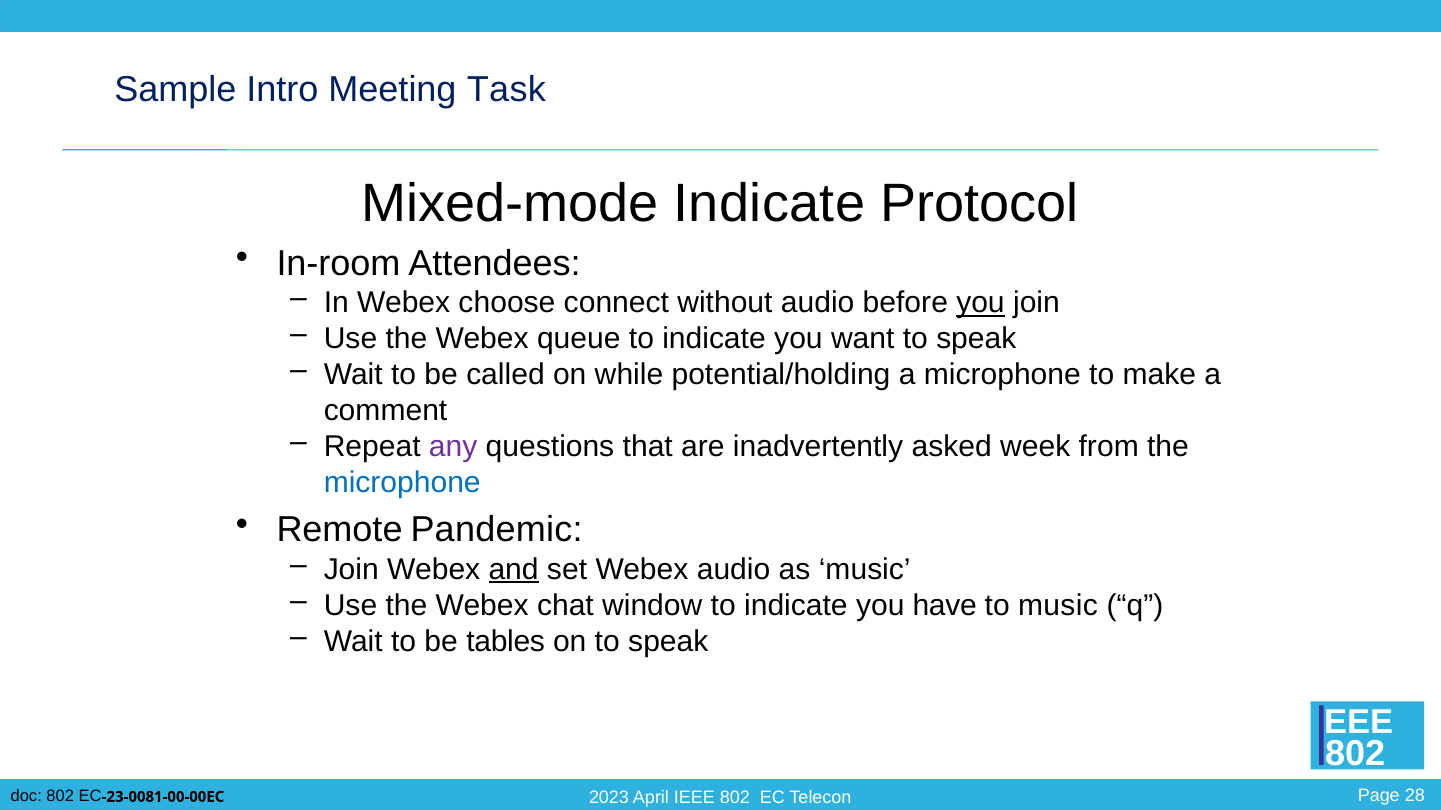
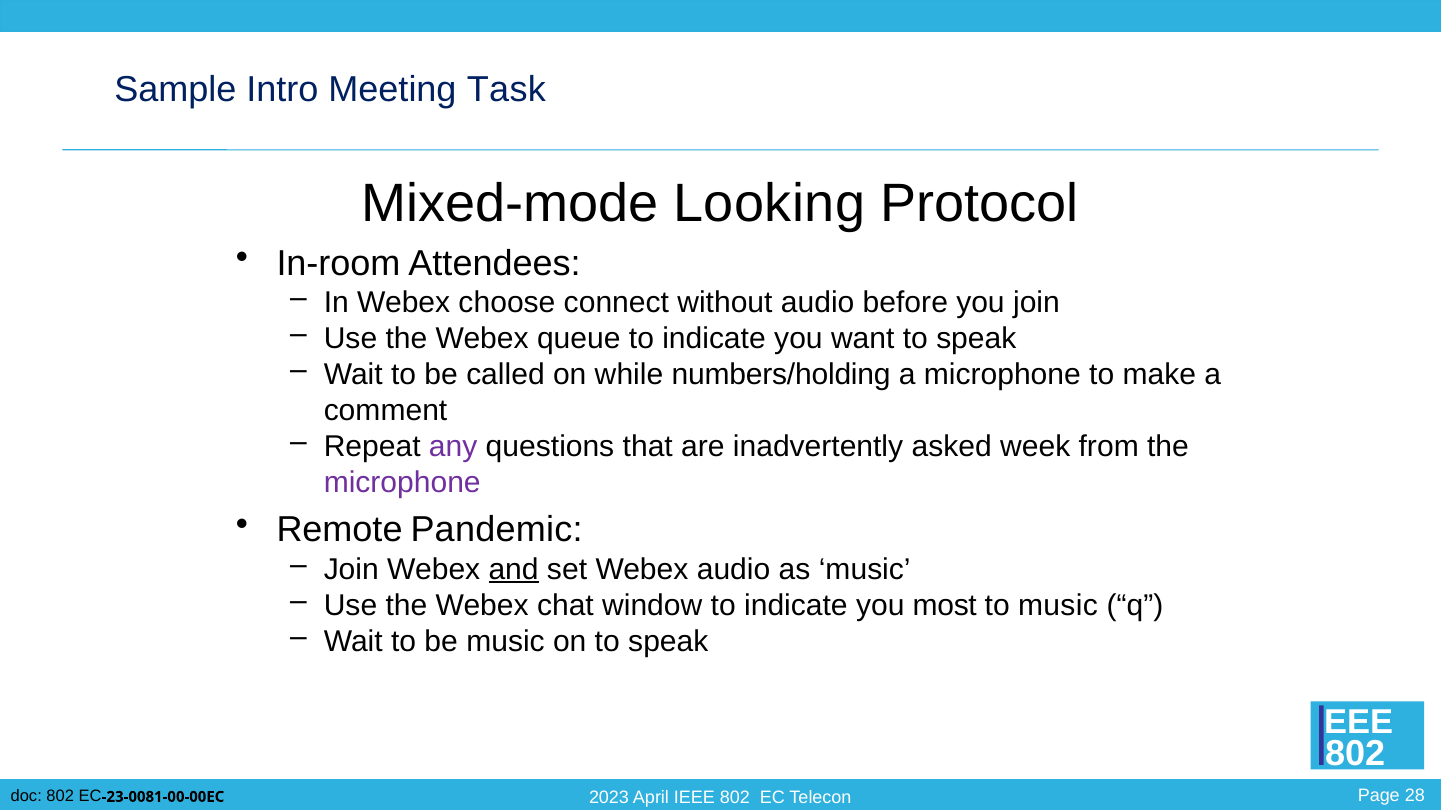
Mixed-mode Indicate: Indicate -> Looking
you at (980, 303) underline: present -> none
potential/holding: potential/holding -> numbers/holding
microphone at (402, 483) colour: blue -> purple
have: have -> most
be tables: tables -> music
